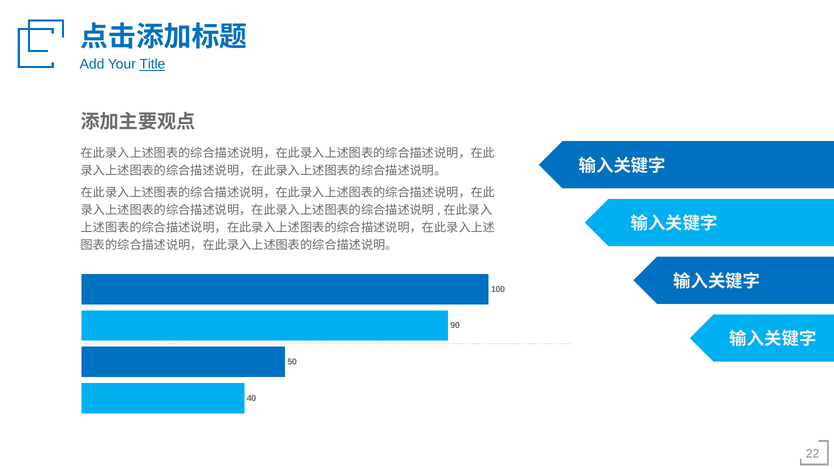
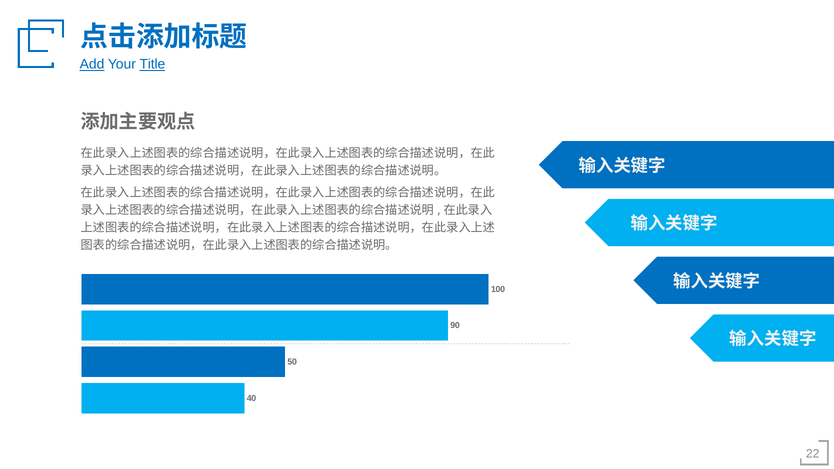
Add underline: none -> present
